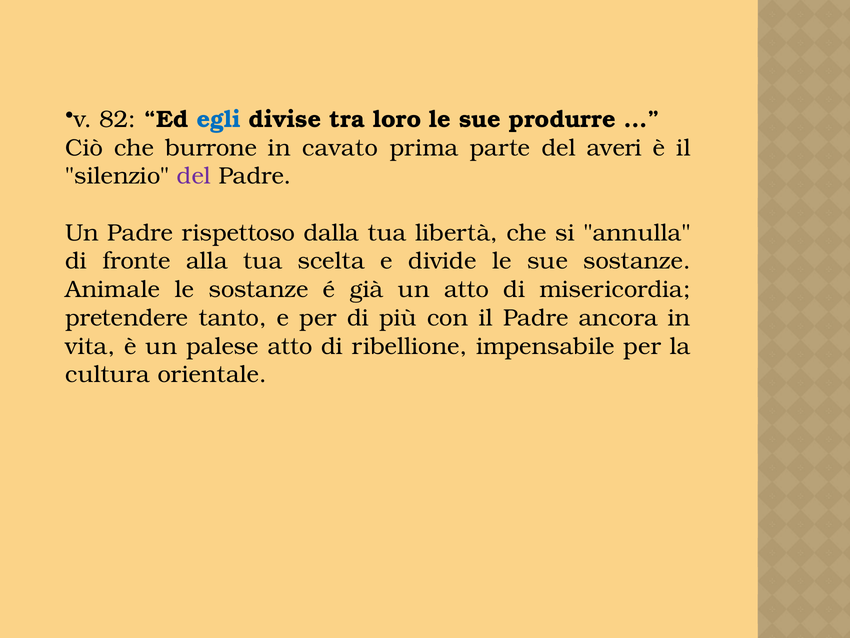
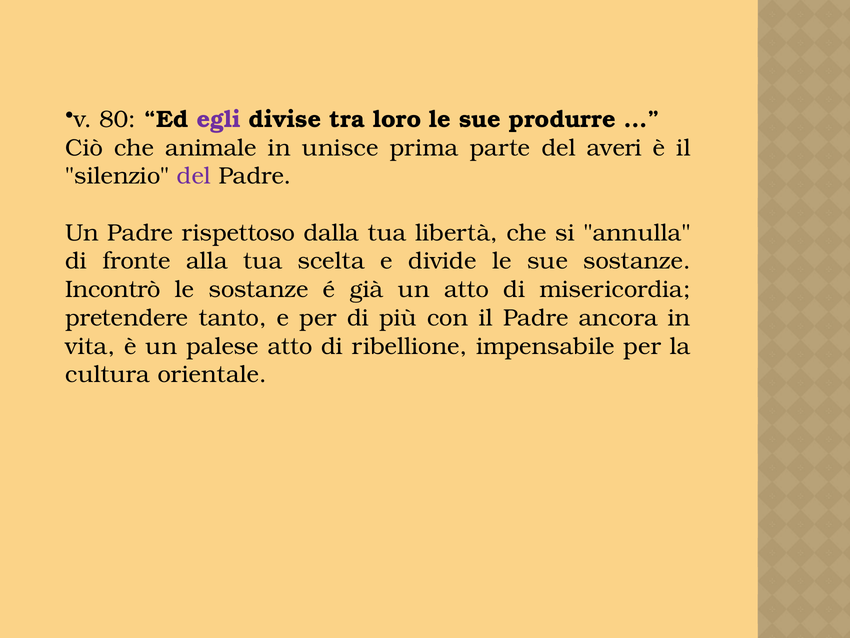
82: 82 -> 80
egli colour: blue -> purple
burrone: burrone -> animale
cavato: cavato -> unisce
Animale: Animale -> Incontrò
